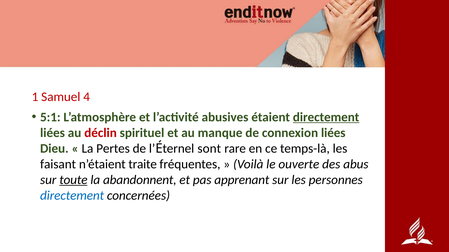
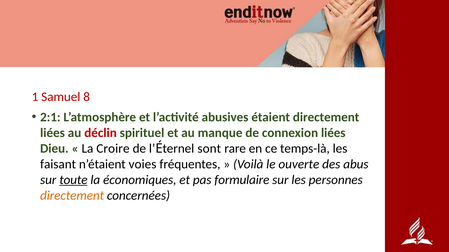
4: 4 -> 8
5:1: 5:1 -> 2:1
directement at (326, 117) underline: present -> none
Pertes: Pertes -> Croire
traite: traite -> voies
abandonnent: abandonnent -> économiques
apprenant: apprenant -> formulaire
directement at (72, 196) colour: blue -> orange
